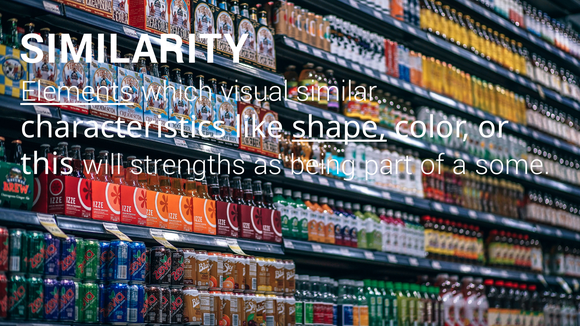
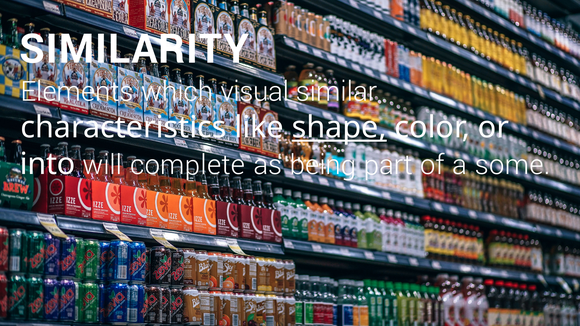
Elements underline: present -> none
this: this -> into
strengths: strengths -> complete
